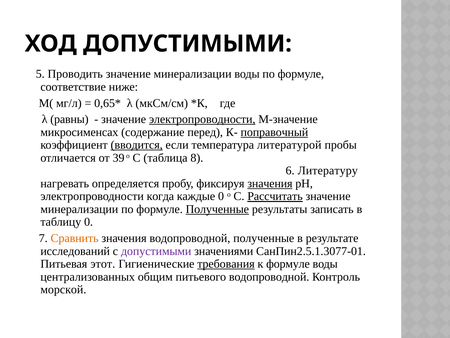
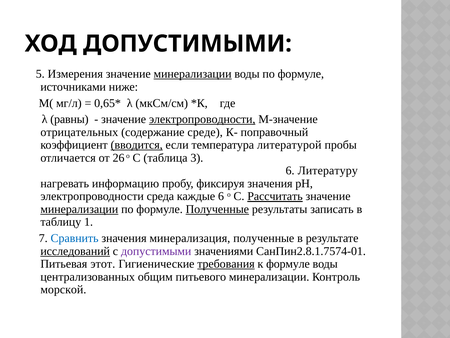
Проводить: Проводить -> Измерения
минерализации at (193, 74) underline: none -> present
соответствие: соответствие -> источниками
микросименсах: микросименсах -> отрицательных
перед: перед -> среде
поправочный underline: present -> none
39: 39 -> 26
8: 8 -> 3
определяется: определяется -> информацию
значения at (270, 183) underline: present -> none
когда: когда -> среда
каждые 0: 0 -> 6
минерализации at (79, 209) underline: none -> present
таблицу 0: 0 -> 1
Сравнить colour: orange -> blue
значения водопроводной: водопроводной -> минерализация
исследований underline: none -> present
СанПин2.5.1.3077-01: СанПин2.5.1.3077-01 -> СанПин2.8.1.7574-01
питьевого водопроводной: водопроводной -> минерализации
